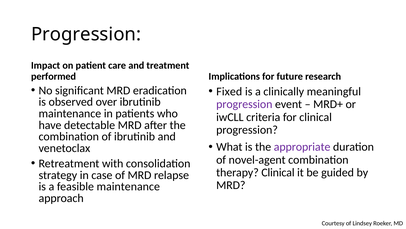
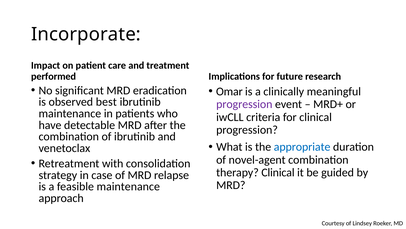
Progression at (86, 34): Progression -> Incorporate
Fixed: Fixed -> Omar
over: over -> best
appropriate colour: purple -> blue
